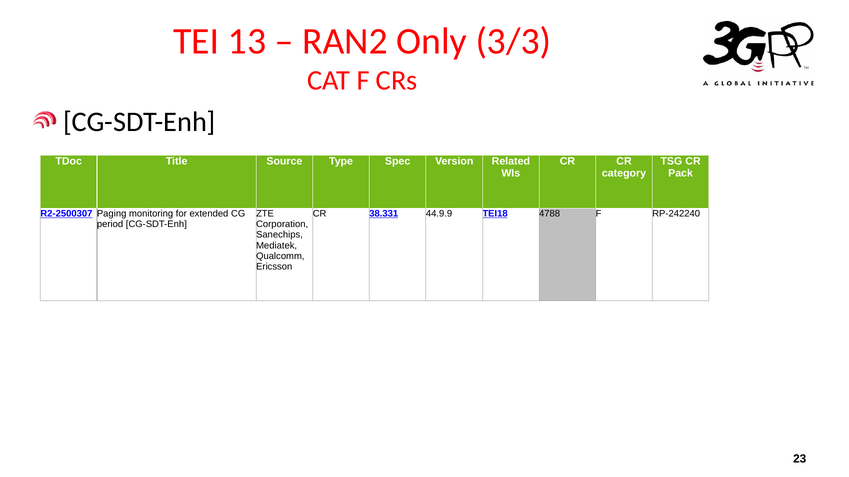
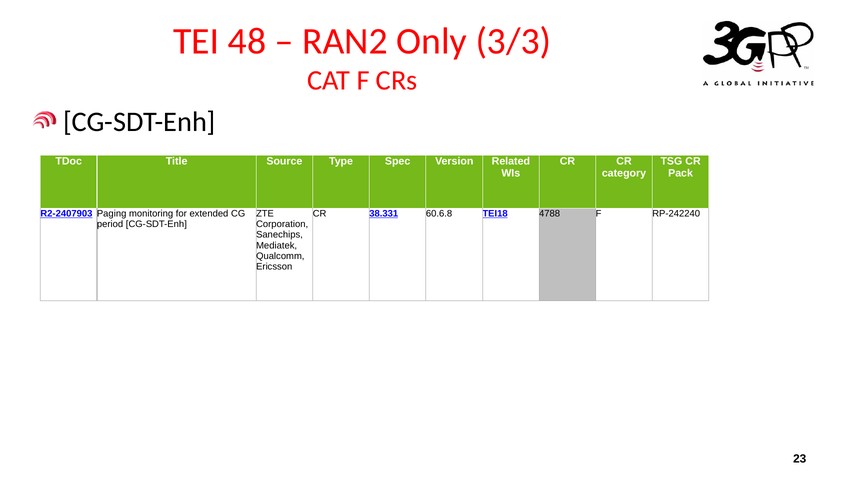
13: 13 -> 48
R2-2500307: R2-2500307 -> R2-2407903
44.9.9: 44.9.9 -> 60.6.8
